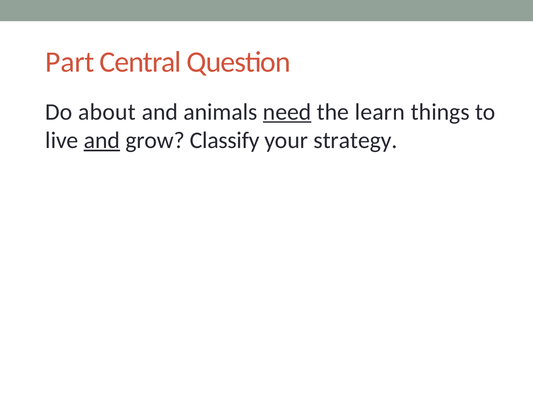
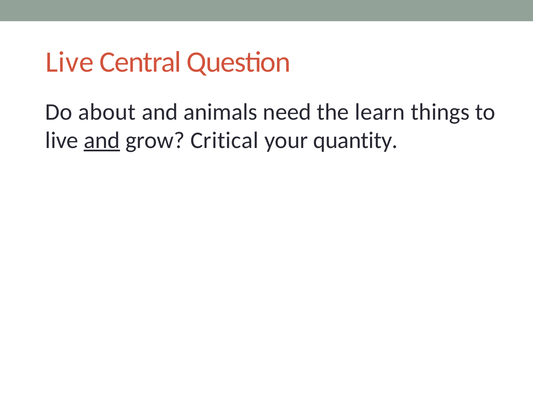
Part at (70, 62): Part -> Live
need underline: present -> none
Classify: Classify -> Critical
strategy: strategy -> quantity
